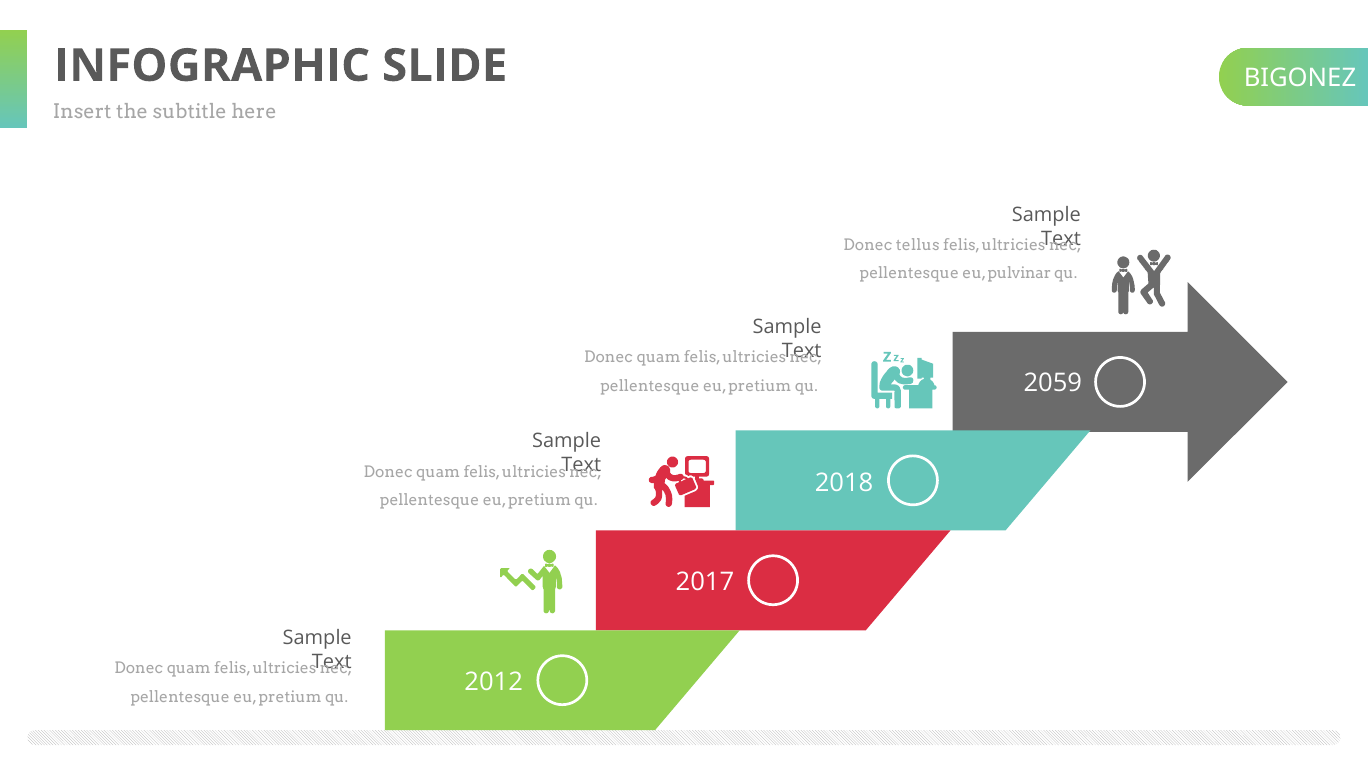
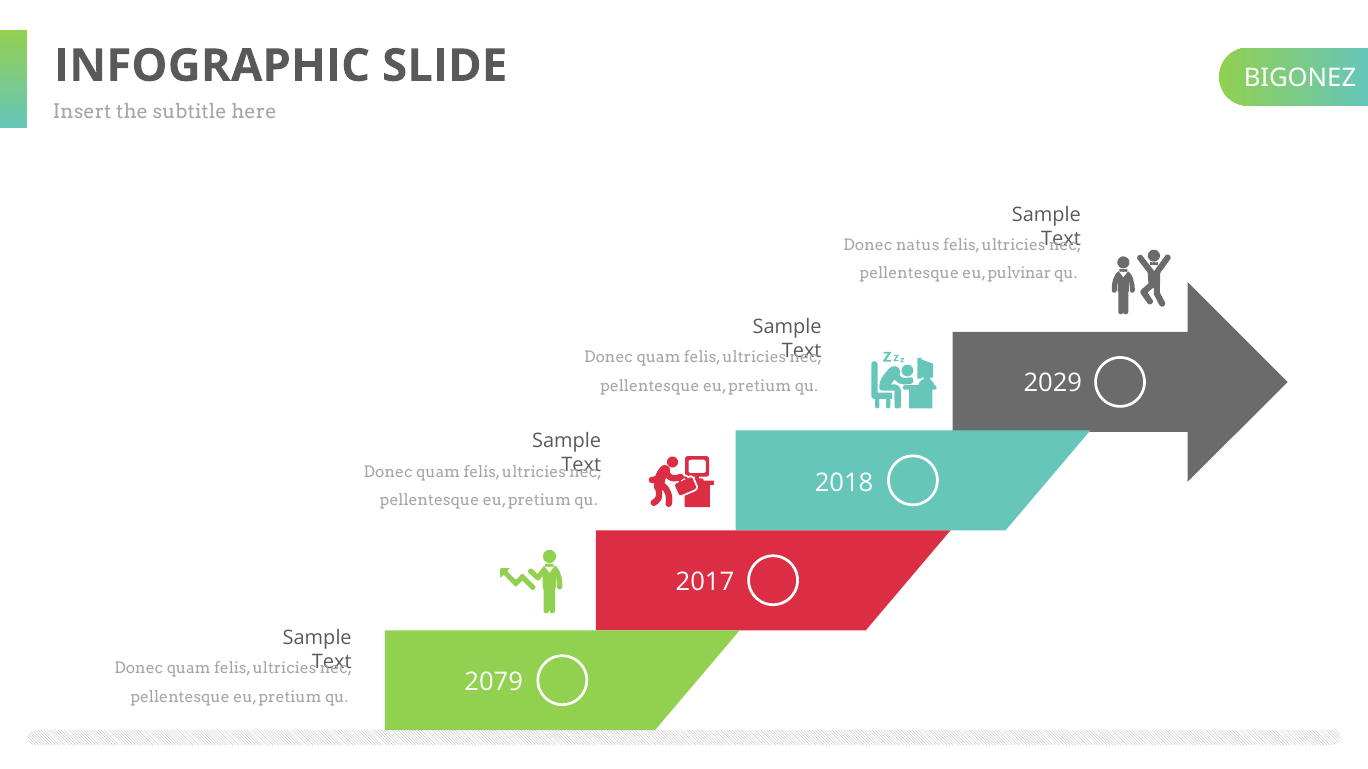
tellus: tellus -> natus
2059: 2059 -> 2029
2012: 2012 -> 2079
